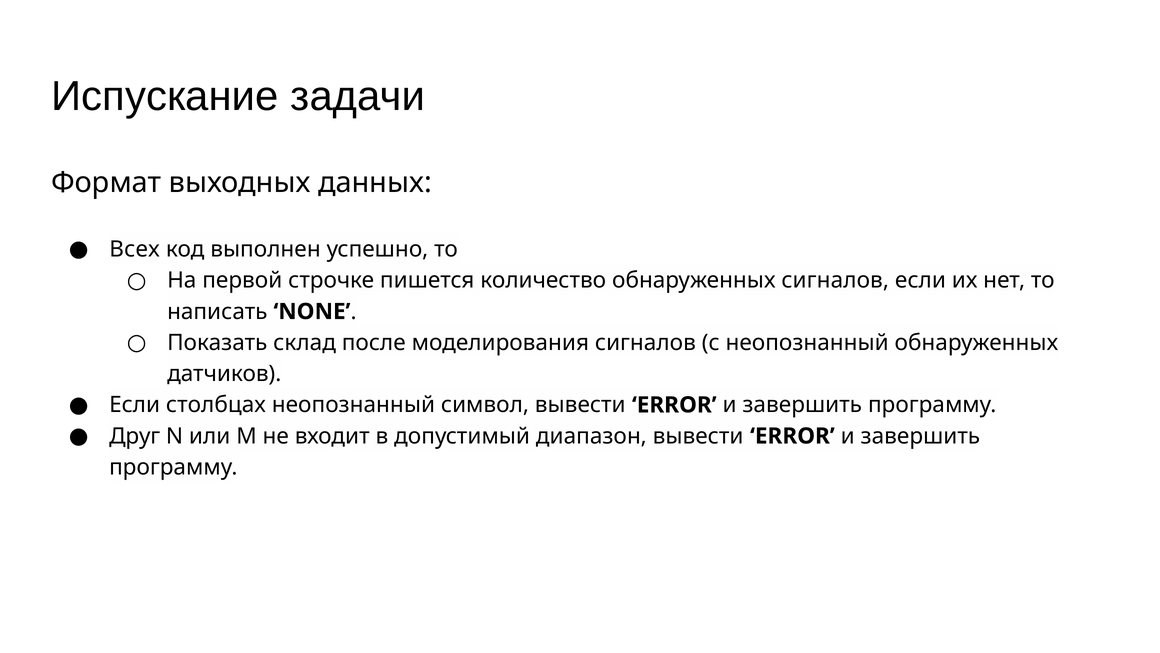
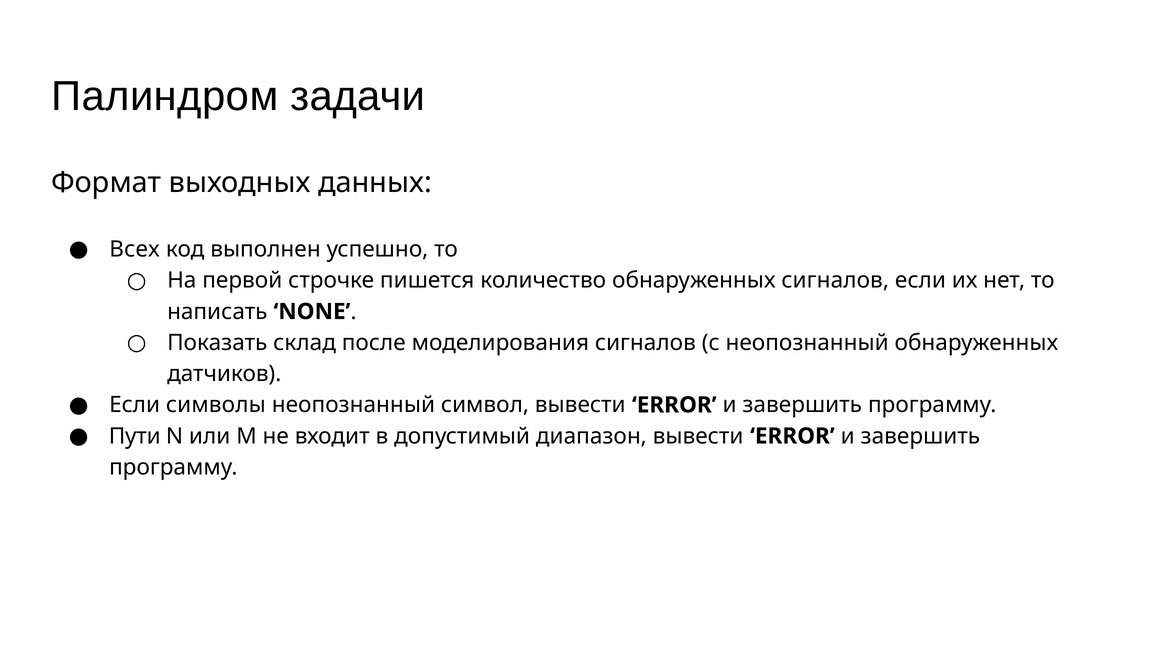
Испускание: Испускание -> Палиндром
столбцах: столбцах -> символы
Друг: Друг -> Пути
